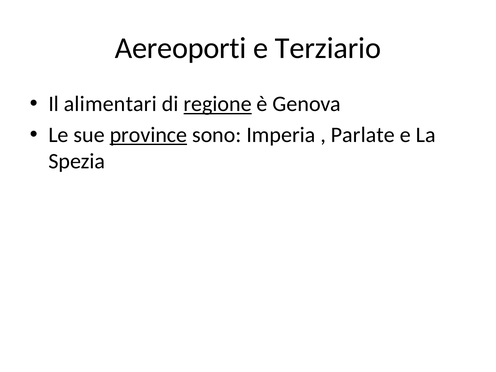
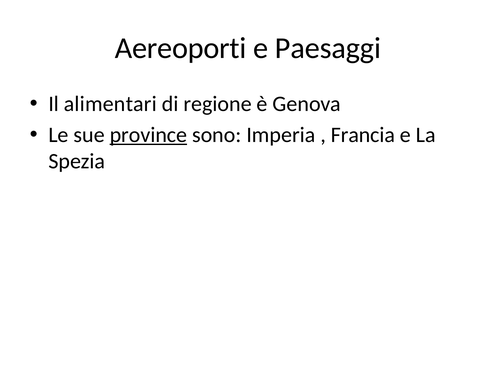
Terziario: Terziario -> Paesaggi
regione underline: present -> none
Parlate: Parlate -> Francia
